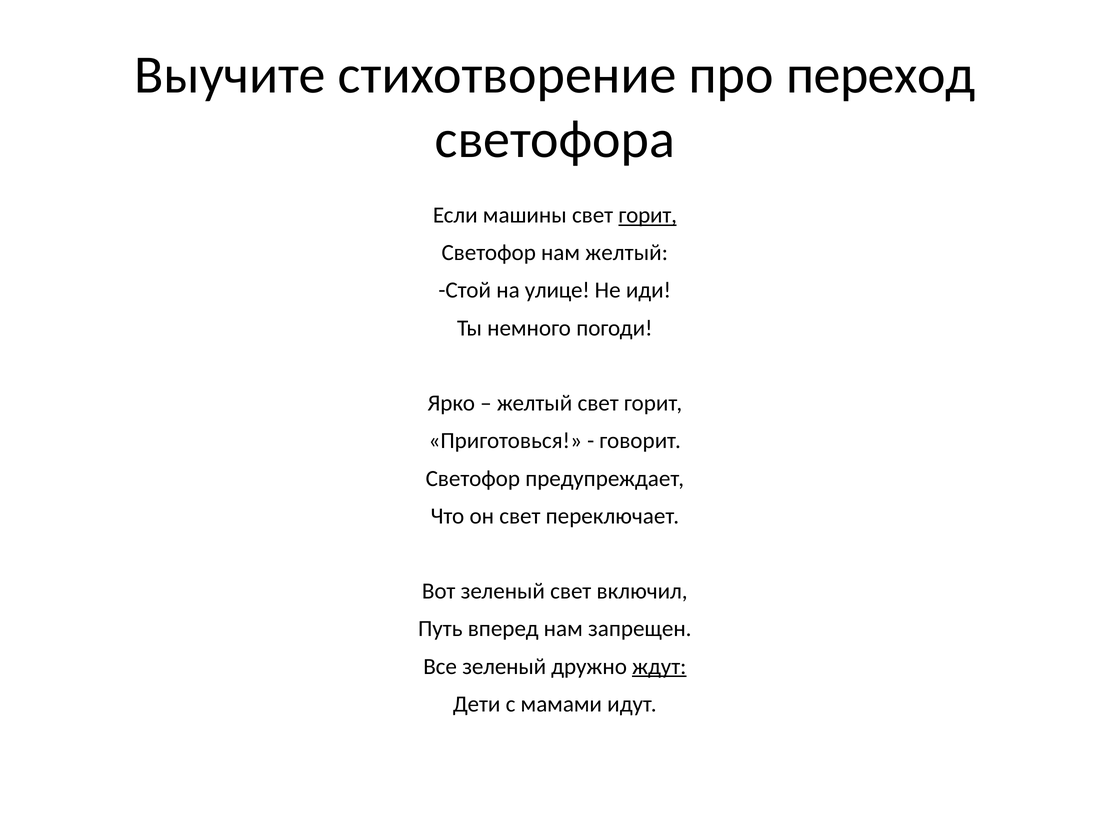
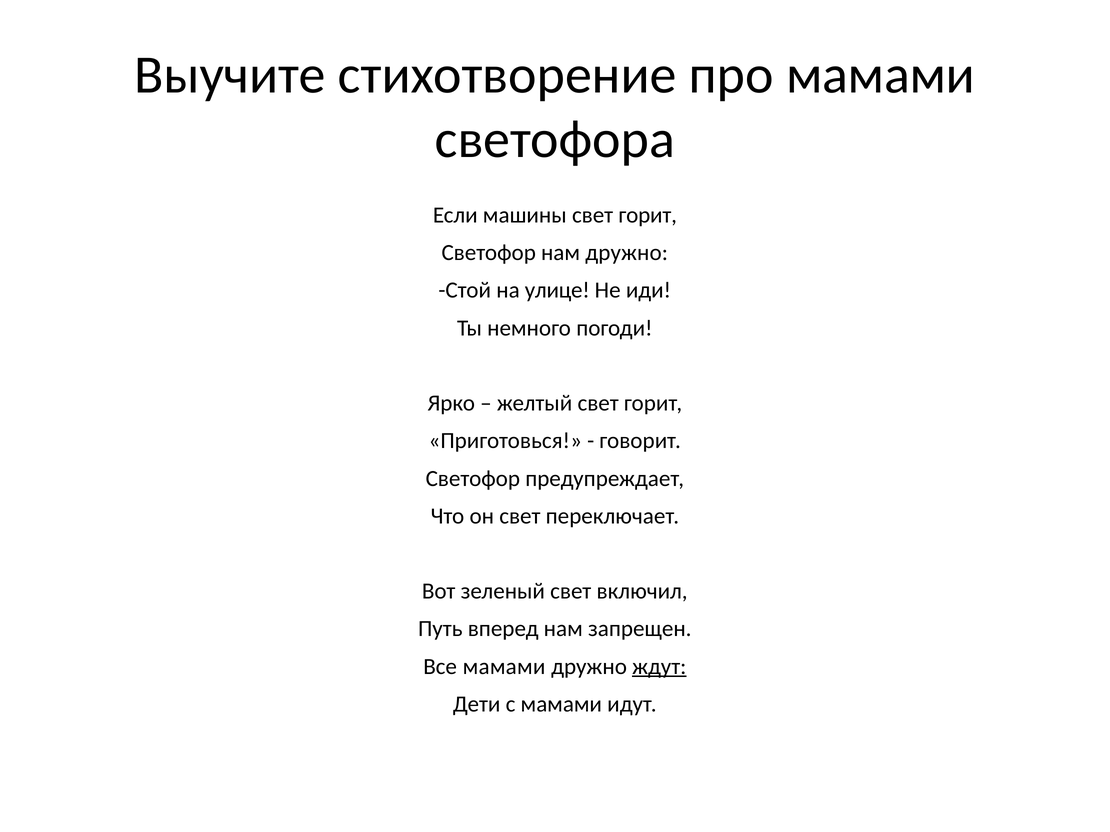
про переход: переход -> мамами
горит at (648, 215) underline: present -> none
нам желтый: желтый -> дружно
Все зеленый: зеленый -> мамами
